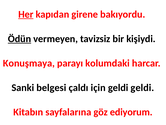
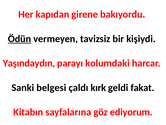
Her underline: present -> none
Konuşmaya: Konuşmaya -> Yaşındaydın
için: için -> kırk
geldi geldi: geldi -> fakat
